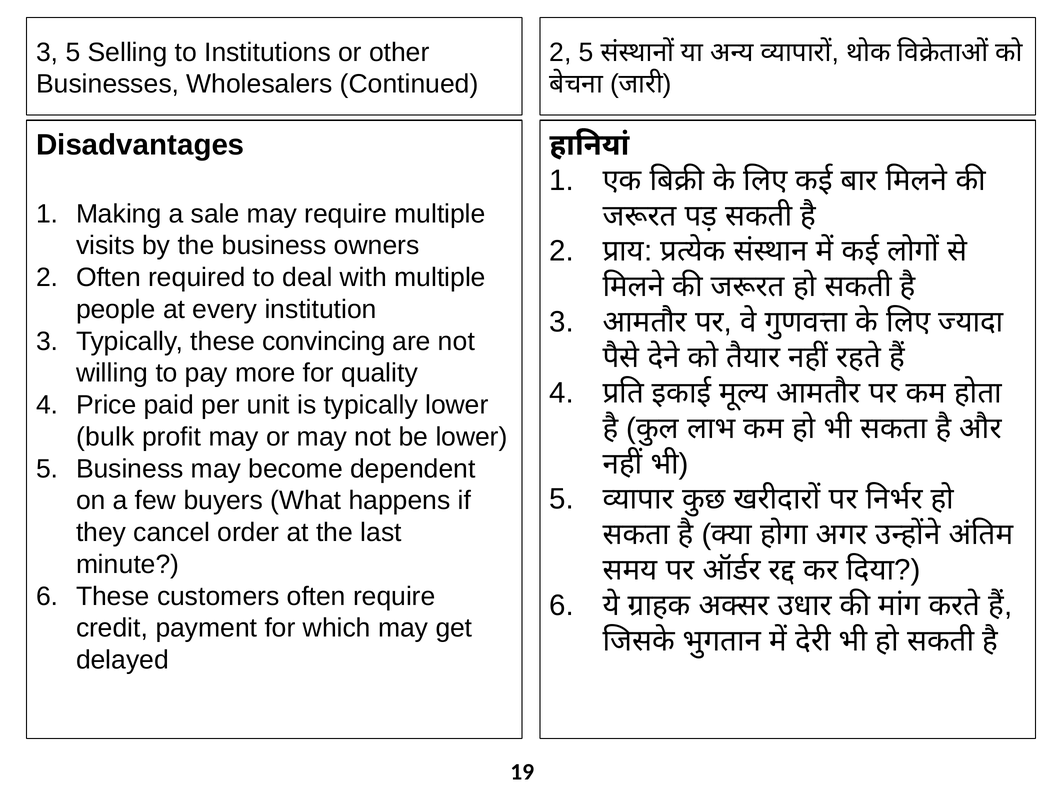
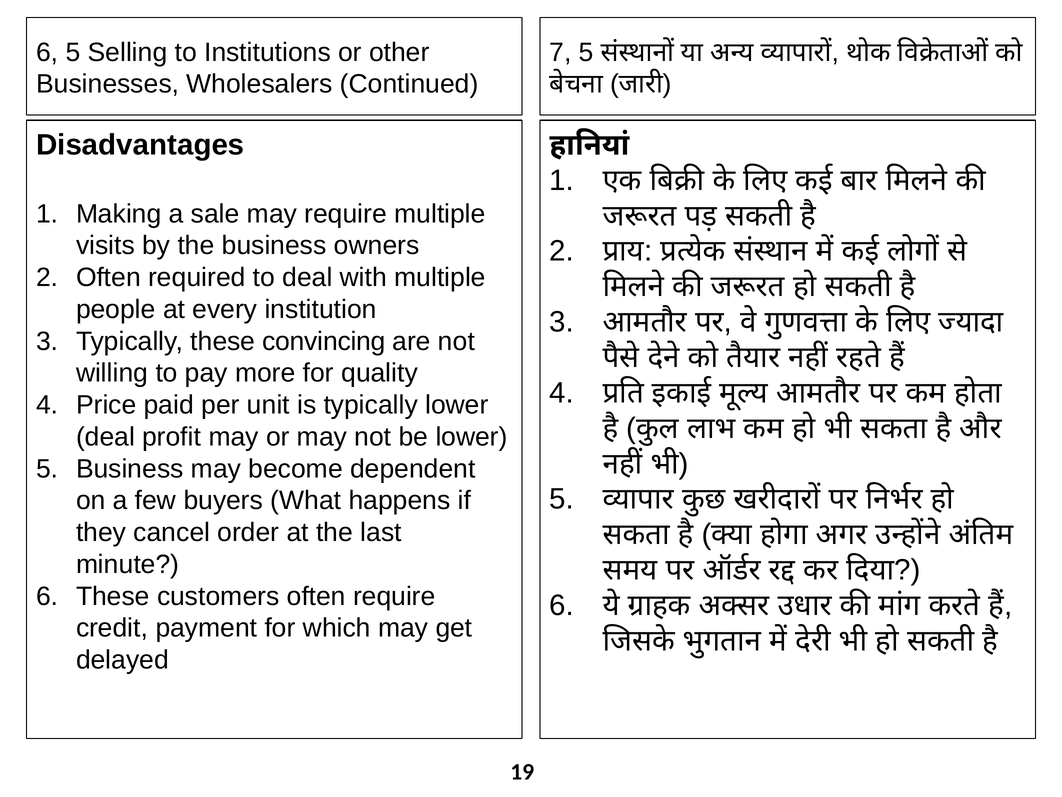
3 at (47, 52): 3 -> 6
2 at (561, 52): 2 -> 7
bulk at (105, 437): bulk -> deal
